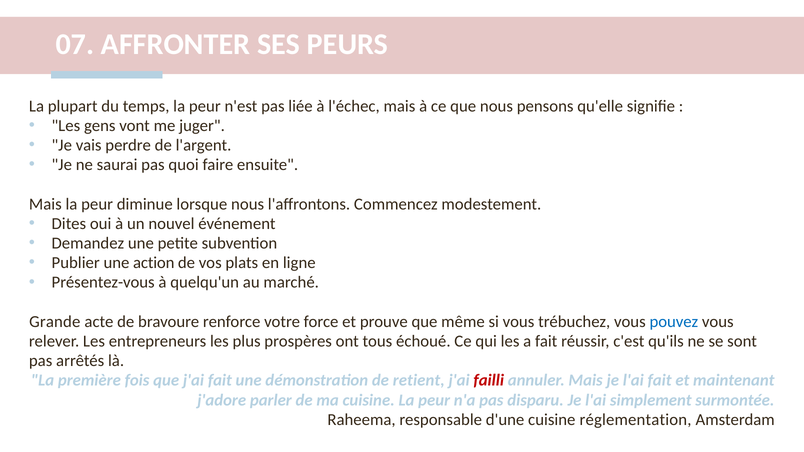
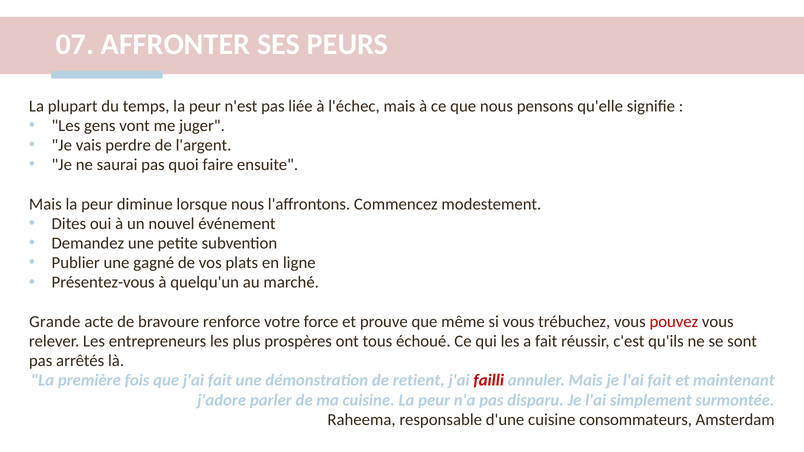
action: action -> gagné
pouvez colour: blue -> red
réglementation: réglementation -> consommateurs
